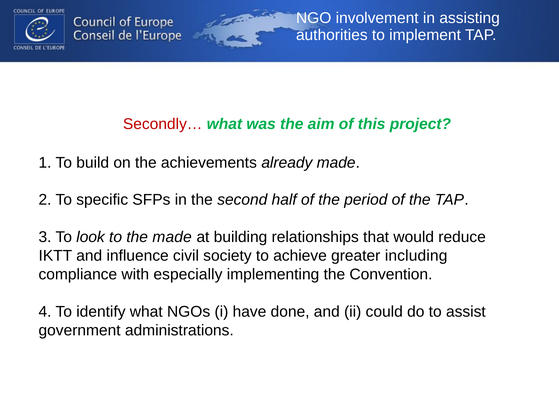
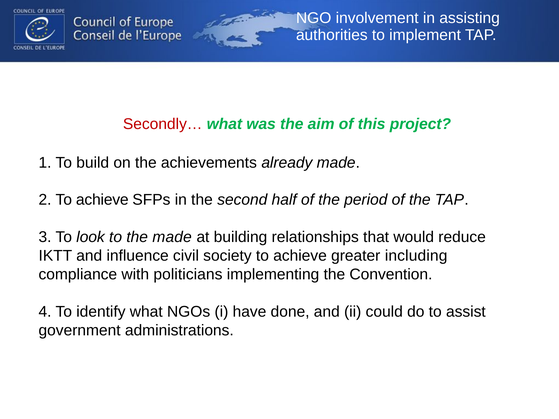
2 To specific: specific -> achieve
especially: especially -> politicians
